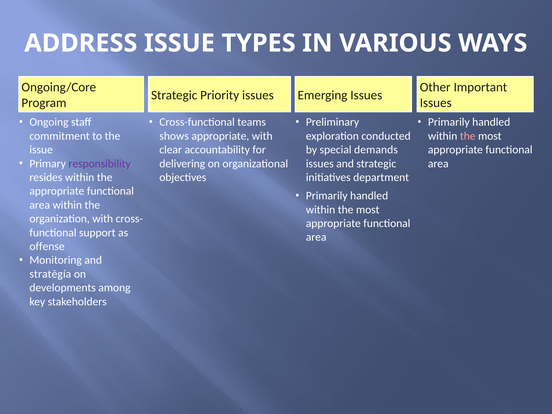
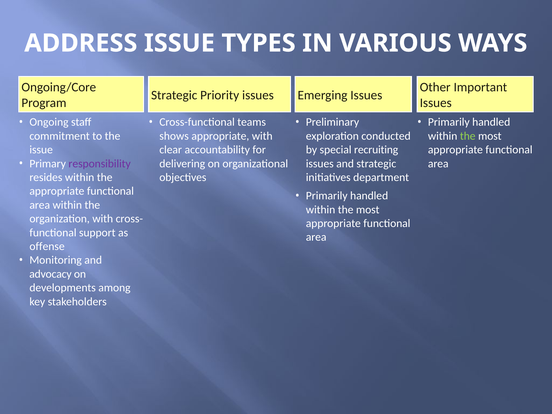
the at (468, 136) colour: pink -> light green
demands: demands -> recruiting
stratēgía: stratēgía -> advocacy
